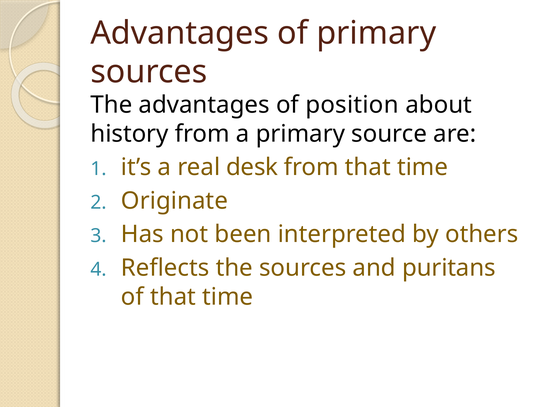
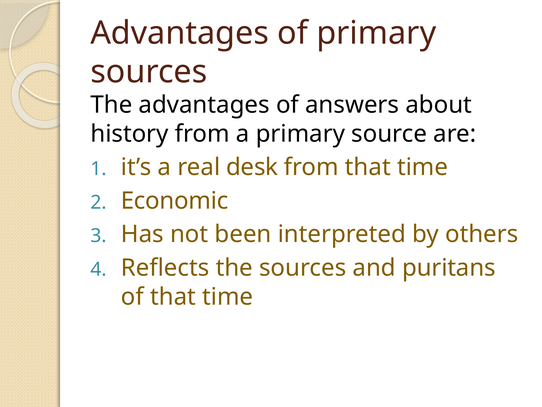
position: position -> answers
Originate: Originate -> Economic
